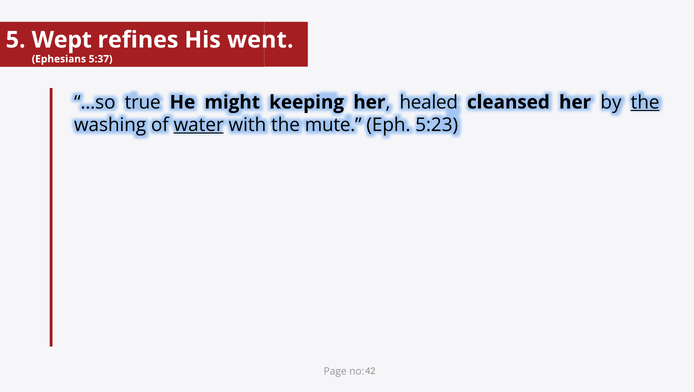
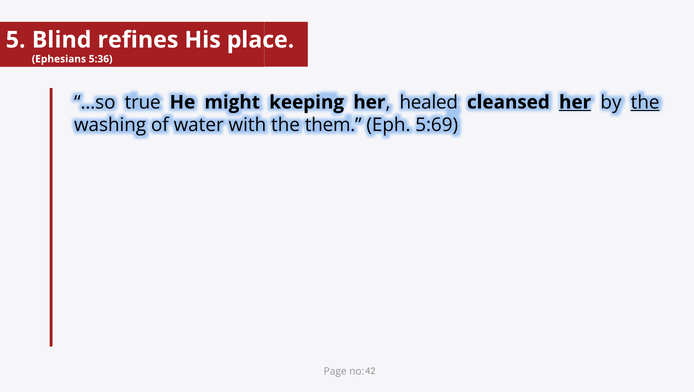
Wept: Wept -> Blind
went: went -> place
5:37: 5:37 -> 5:36
her at (575, 102) underline: none -> present
water underline: present -> none
mute: mute -> them
5:23: 5:23 -> 5:69
